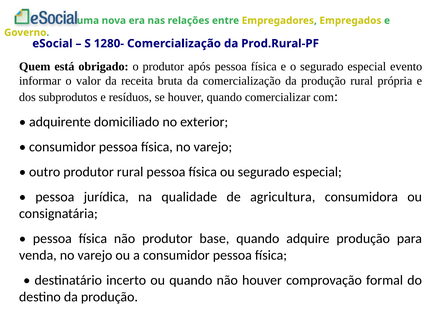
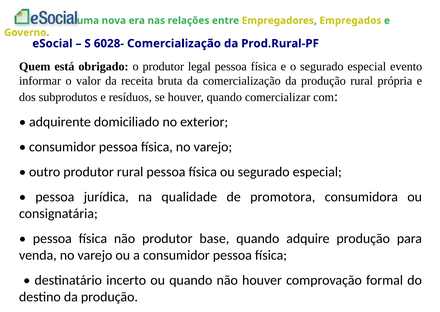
1280-: 1280- -> 6028-
após: após -> legal
agricultura: agricultura -> promotora
